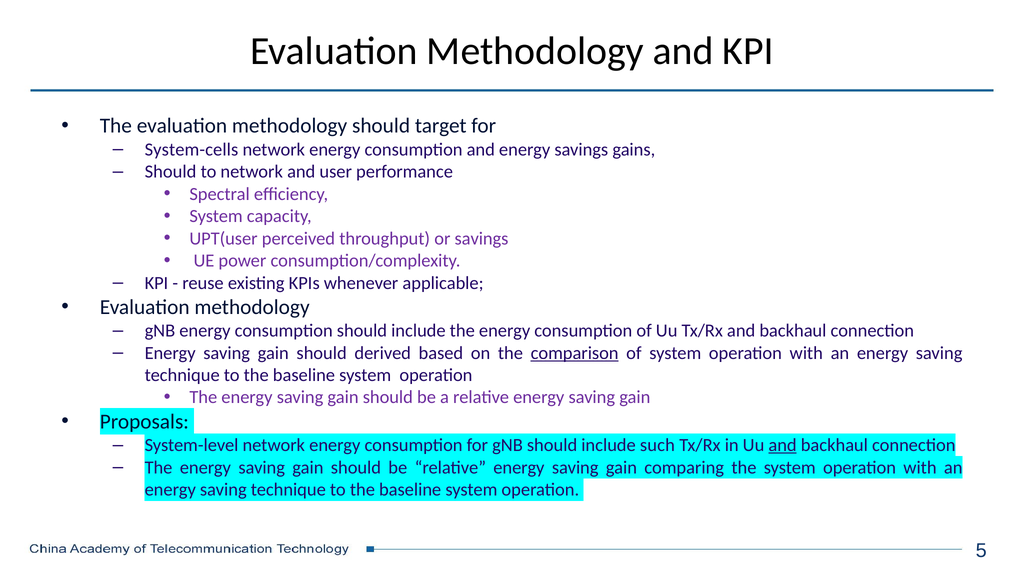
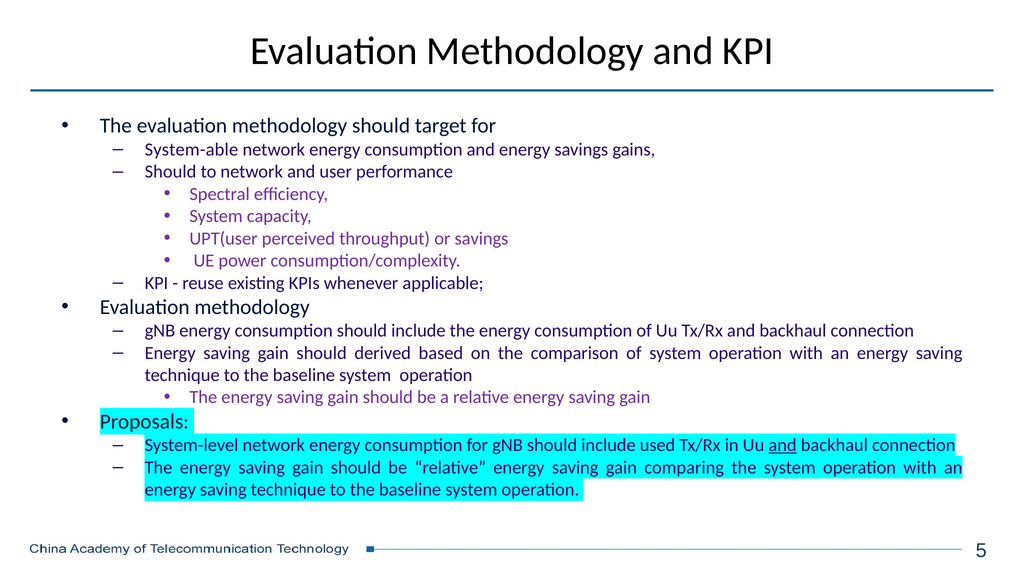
System-cells: System-cells -> System-able
comparison underline: present -> none
such: such -> used
